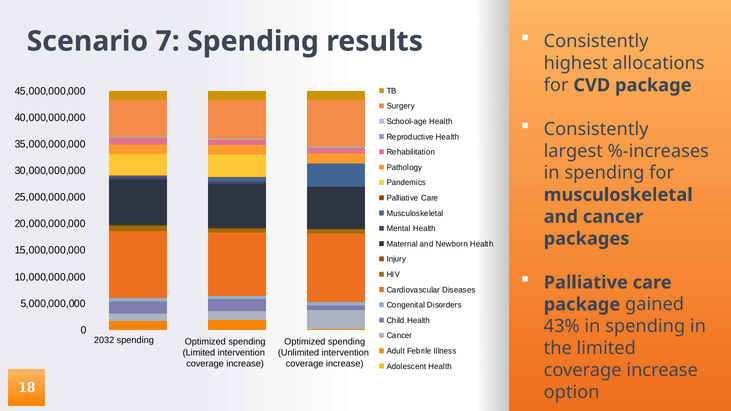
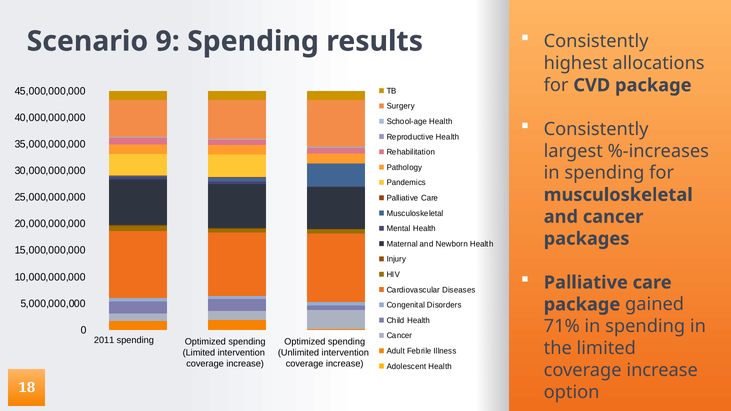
7: 7 -> 9
43%: 43% -> 71%
2032: 2032 -> 2011
